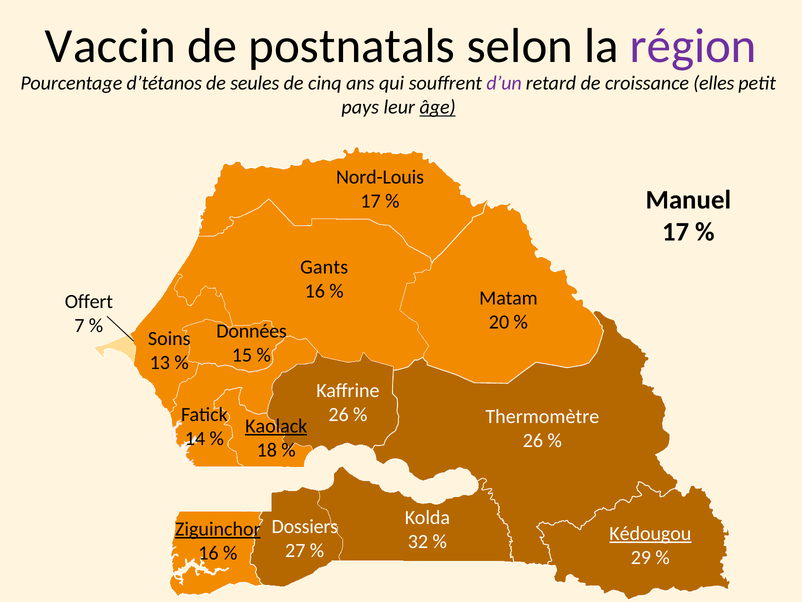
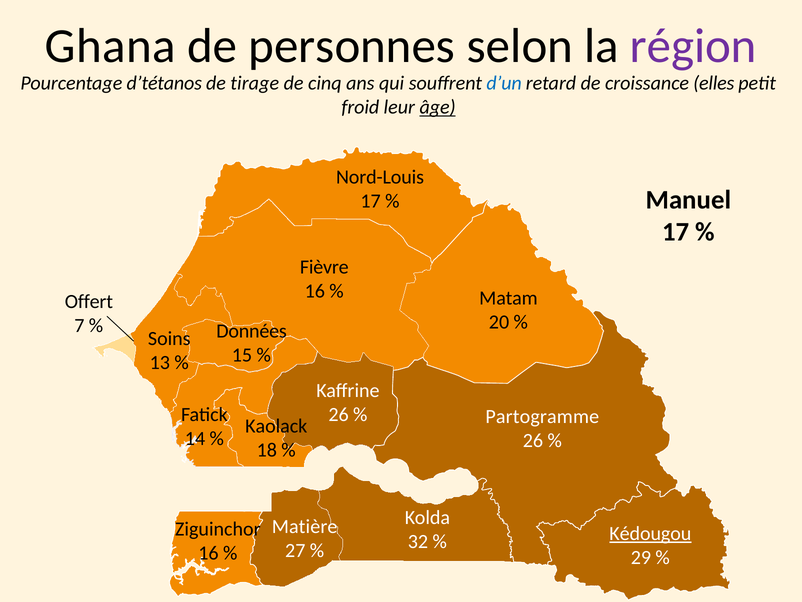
Vaccin: Vaccin -> Ghana
postnatals: postnatals -> personnes
seules: seules -> tirage
d’un colour: purple -> blue
pays: pays -> froid
Gants: Gants -> Fièvre
Thermomètre: Thermomètre -> Partogramme
Kaolack underline: present -> none
Dossiers: Dossiers -> Matière
Ziguinchor underline: present -> none
